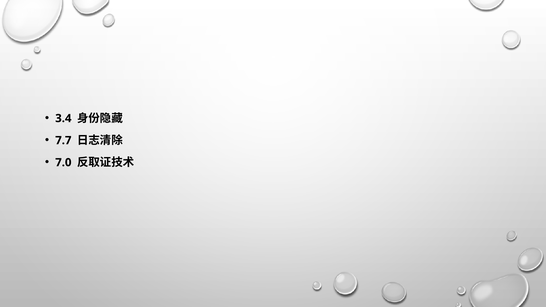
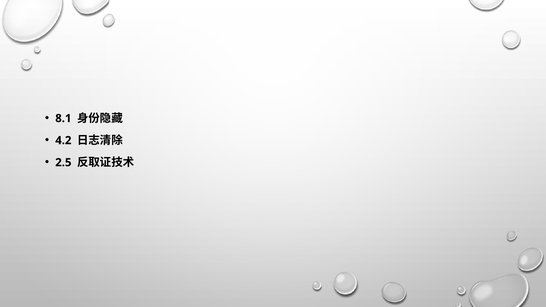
3.4: 3.4 -> 8.1
7.7: 7.7 -> 4.2
7.0: 7.0 -> 2.5
